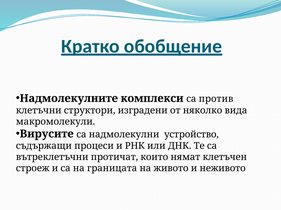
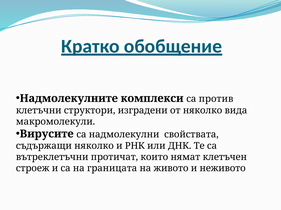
устройство: устройство -> свойствата
съдържащи процеси: процеси -> няколко
